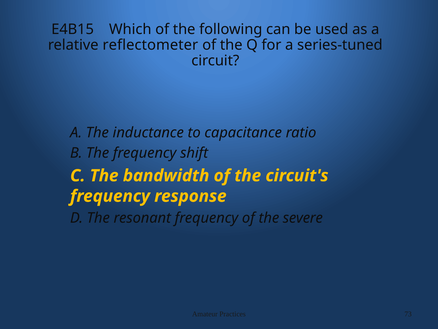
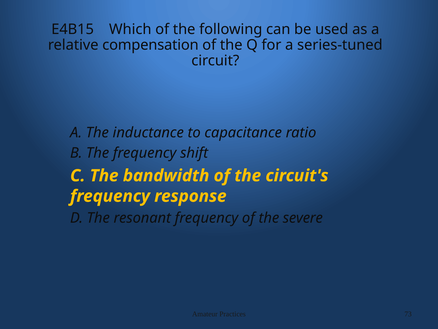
reflectometer: reflectometer -> compensation
